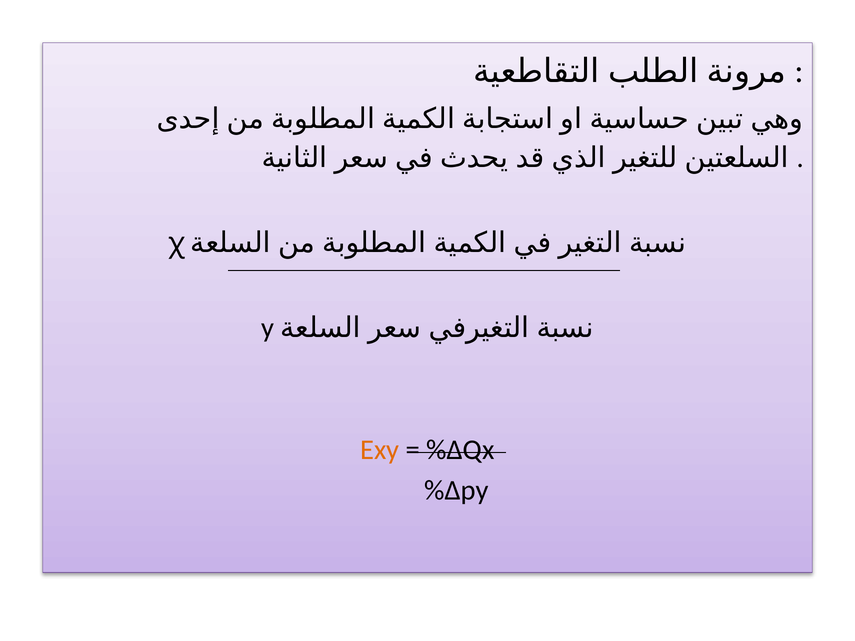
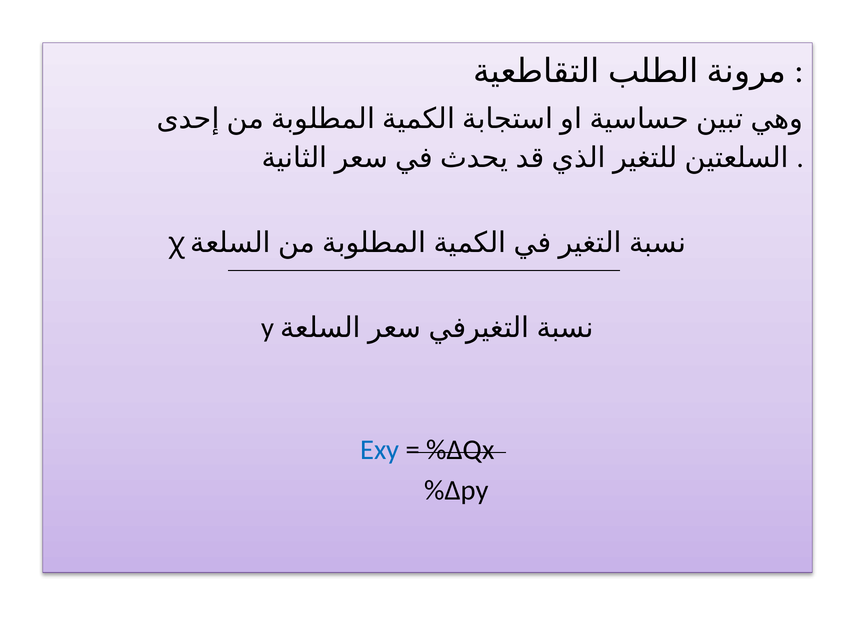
Exy colour: orange -> blue
